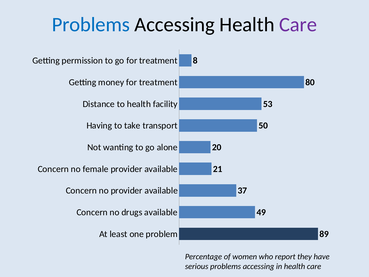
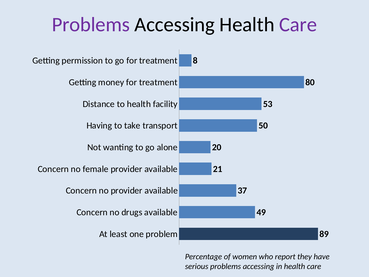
Problems at (91, 24) colour: blue -> purple
